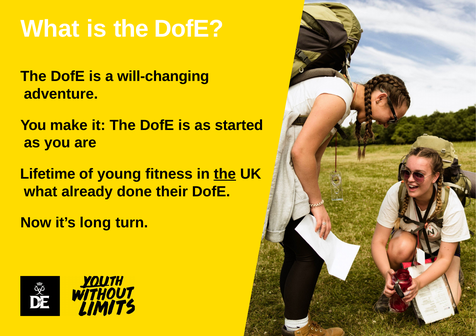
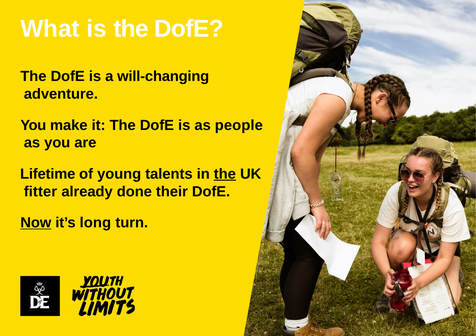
started: started -> people
ﬁtness: ﬁtness -> talents
what at (41, 192): what -> ﬁtter
Now underline: none -> present
